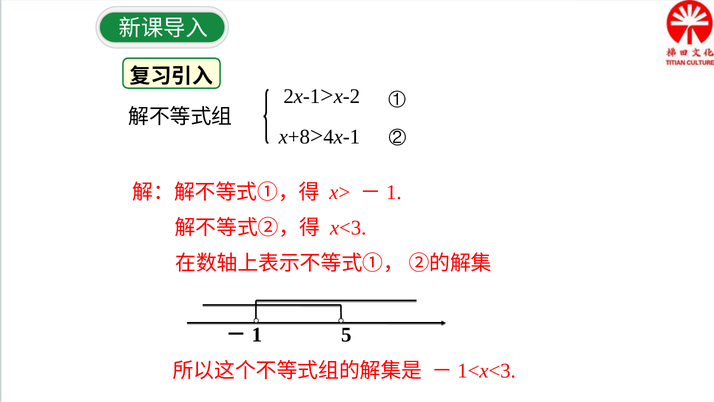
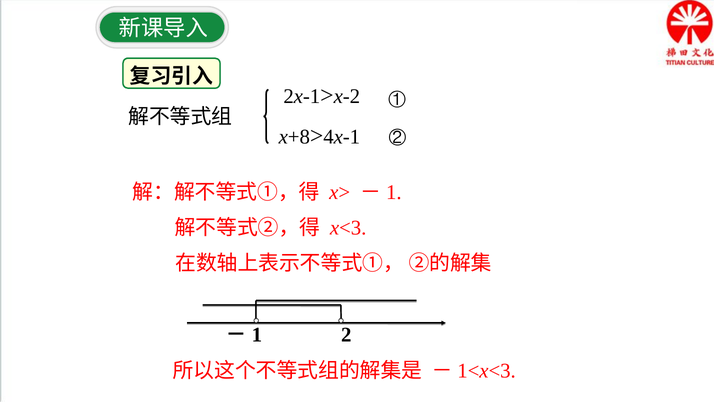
5: 5 -> 2
